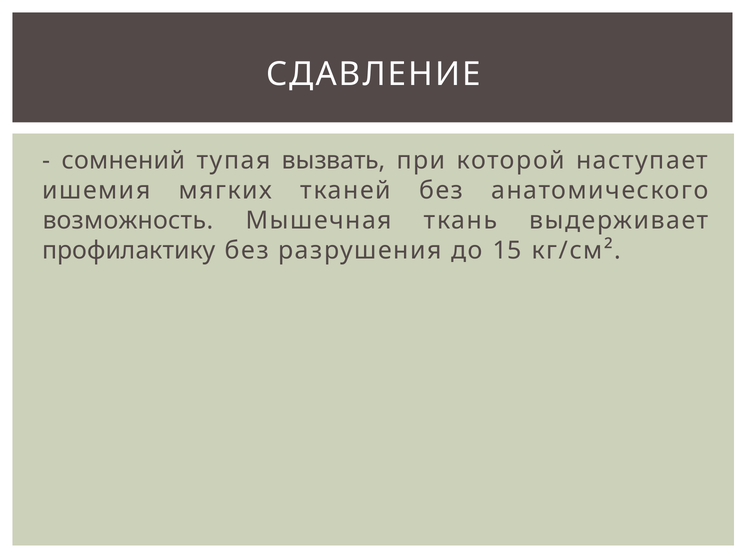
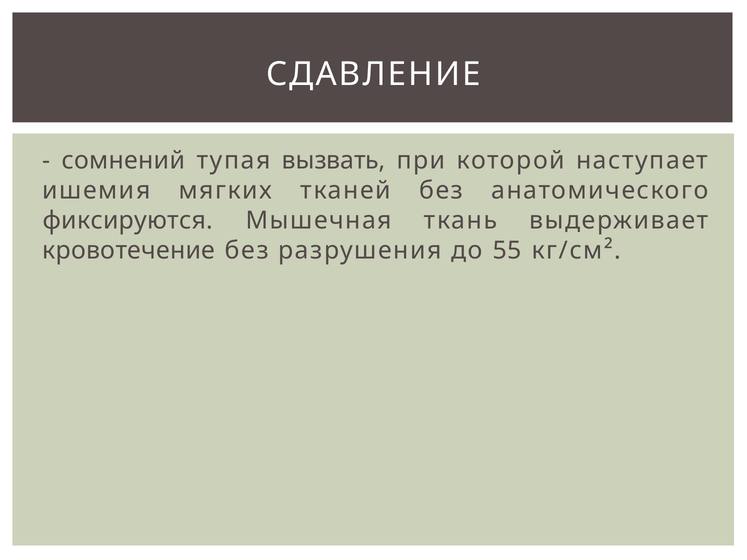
возможность: возможность -> фиксируются
профилактику: профилактику -> кровотечение
15: 15 -> 55
